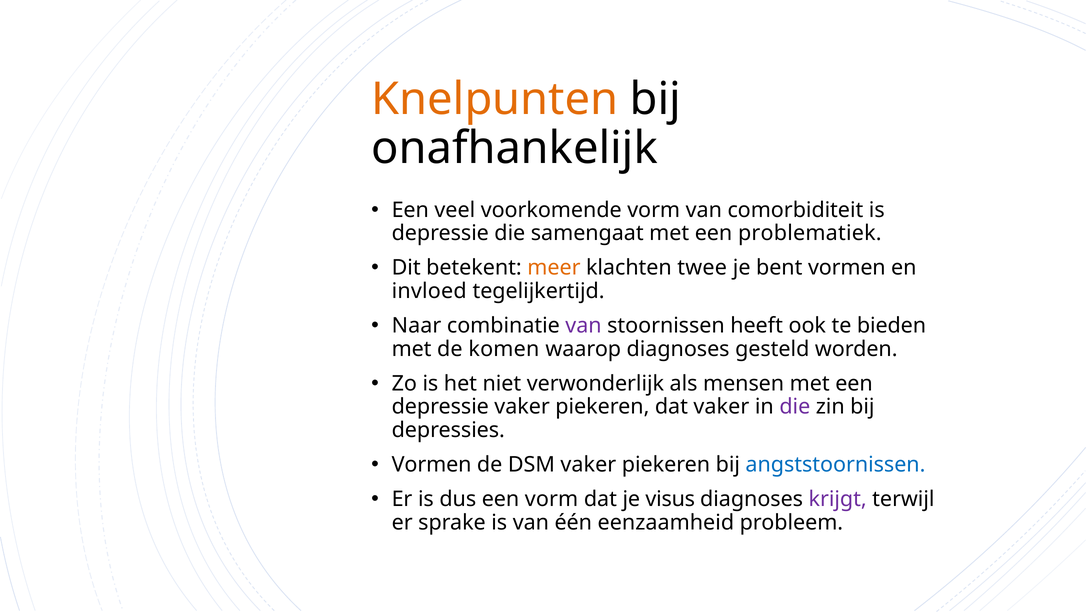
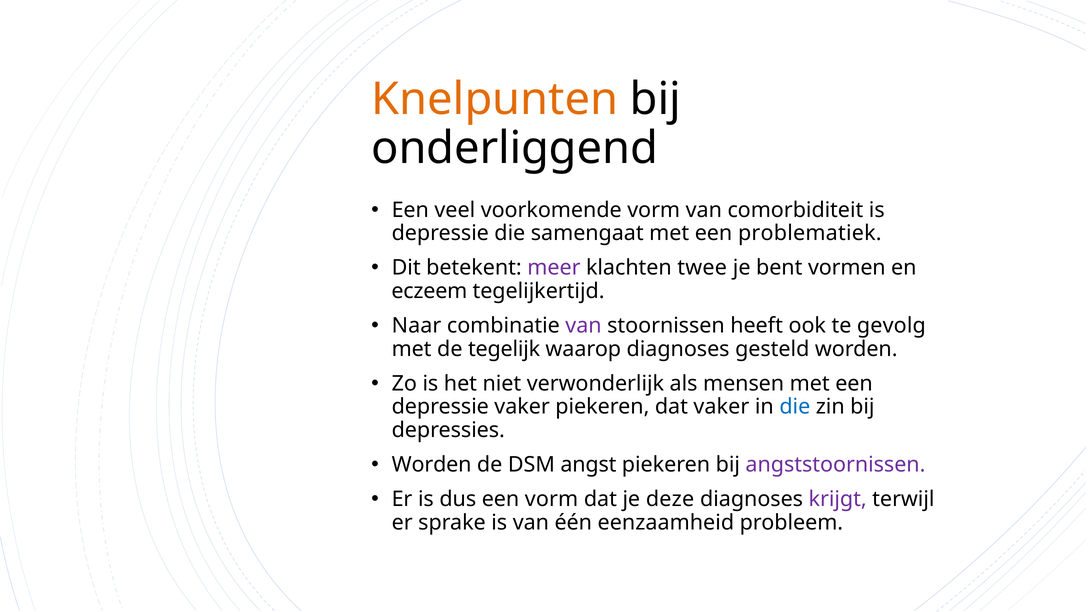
onafhankelijk: onafhankelijk -> onderliggend
meer colour: orange -> purple
invloed: invloed -> eczeem
bieden: bieden -> gevolg
komen: komen -> tegelijk
die at (795, 407) colour: purple -> blue
Vormen at (432, 465): Vormen -> Worden
DSM vaker: vaker -> angst
angststoornissen colour: blue -> purple
visus: visus -> deze
